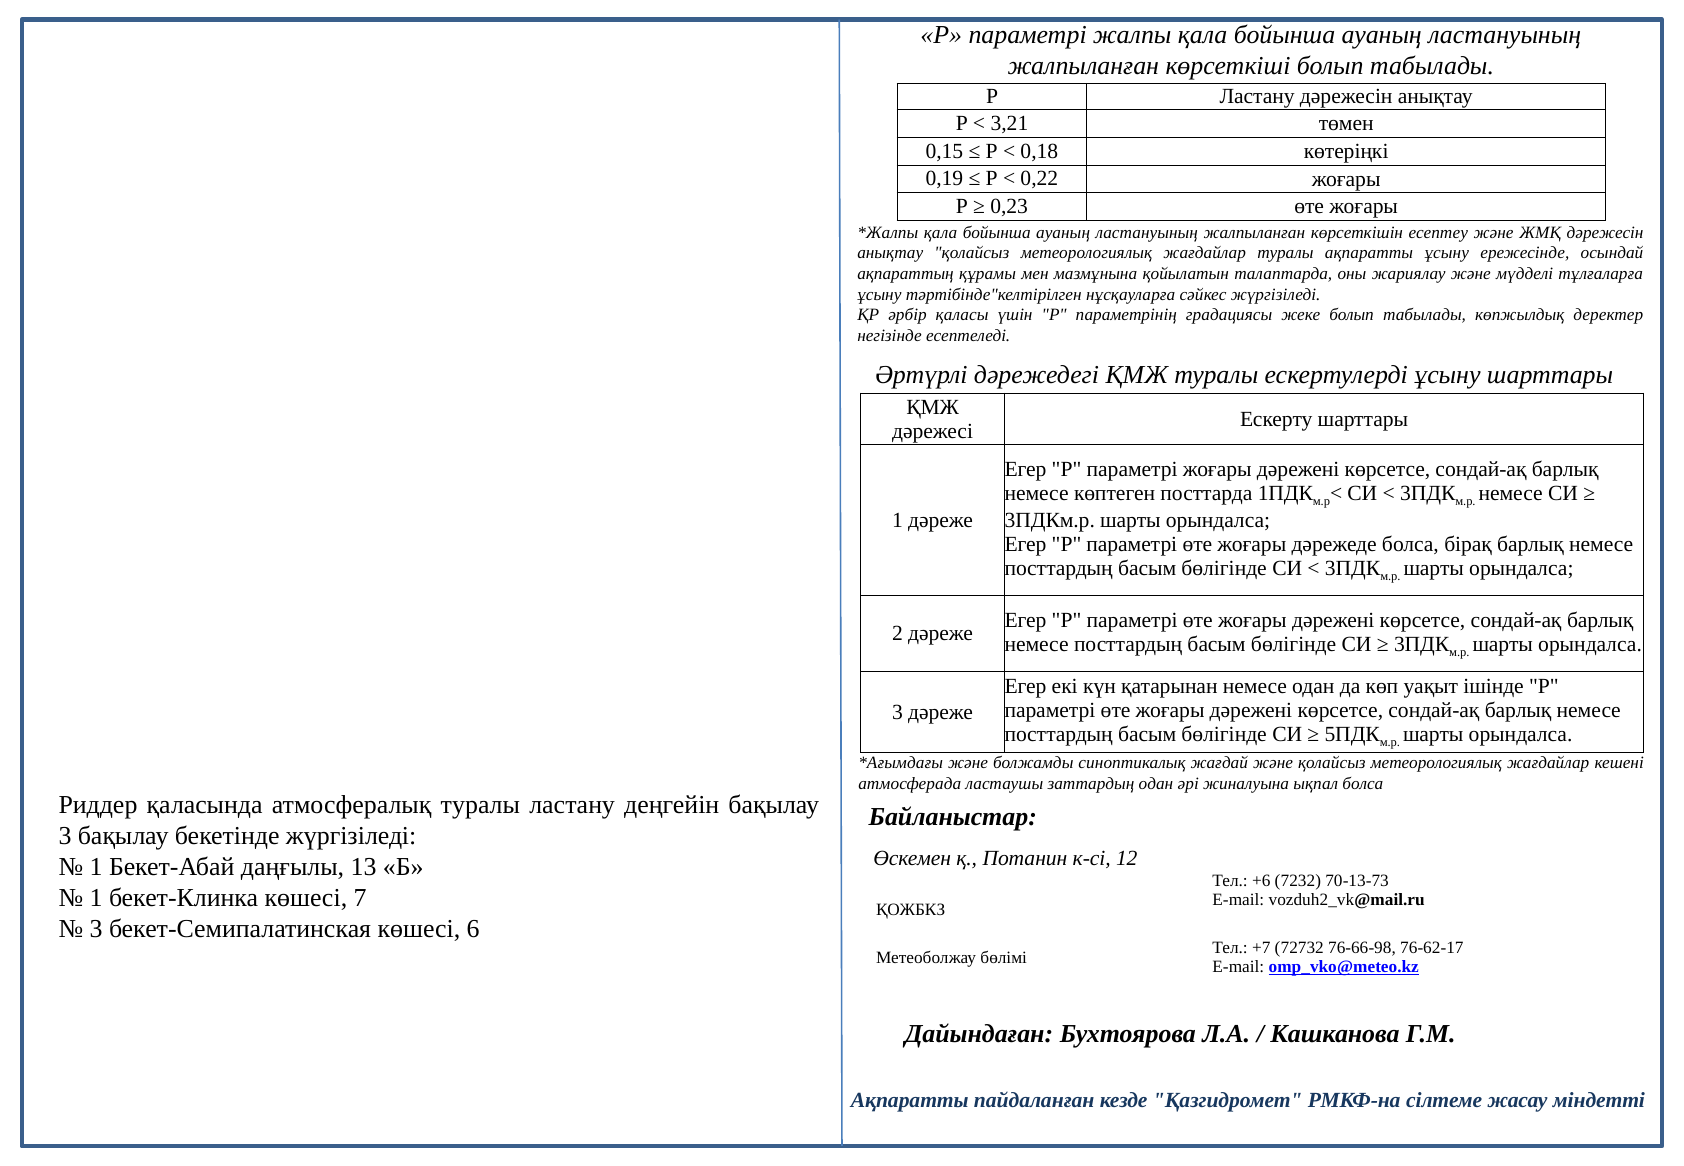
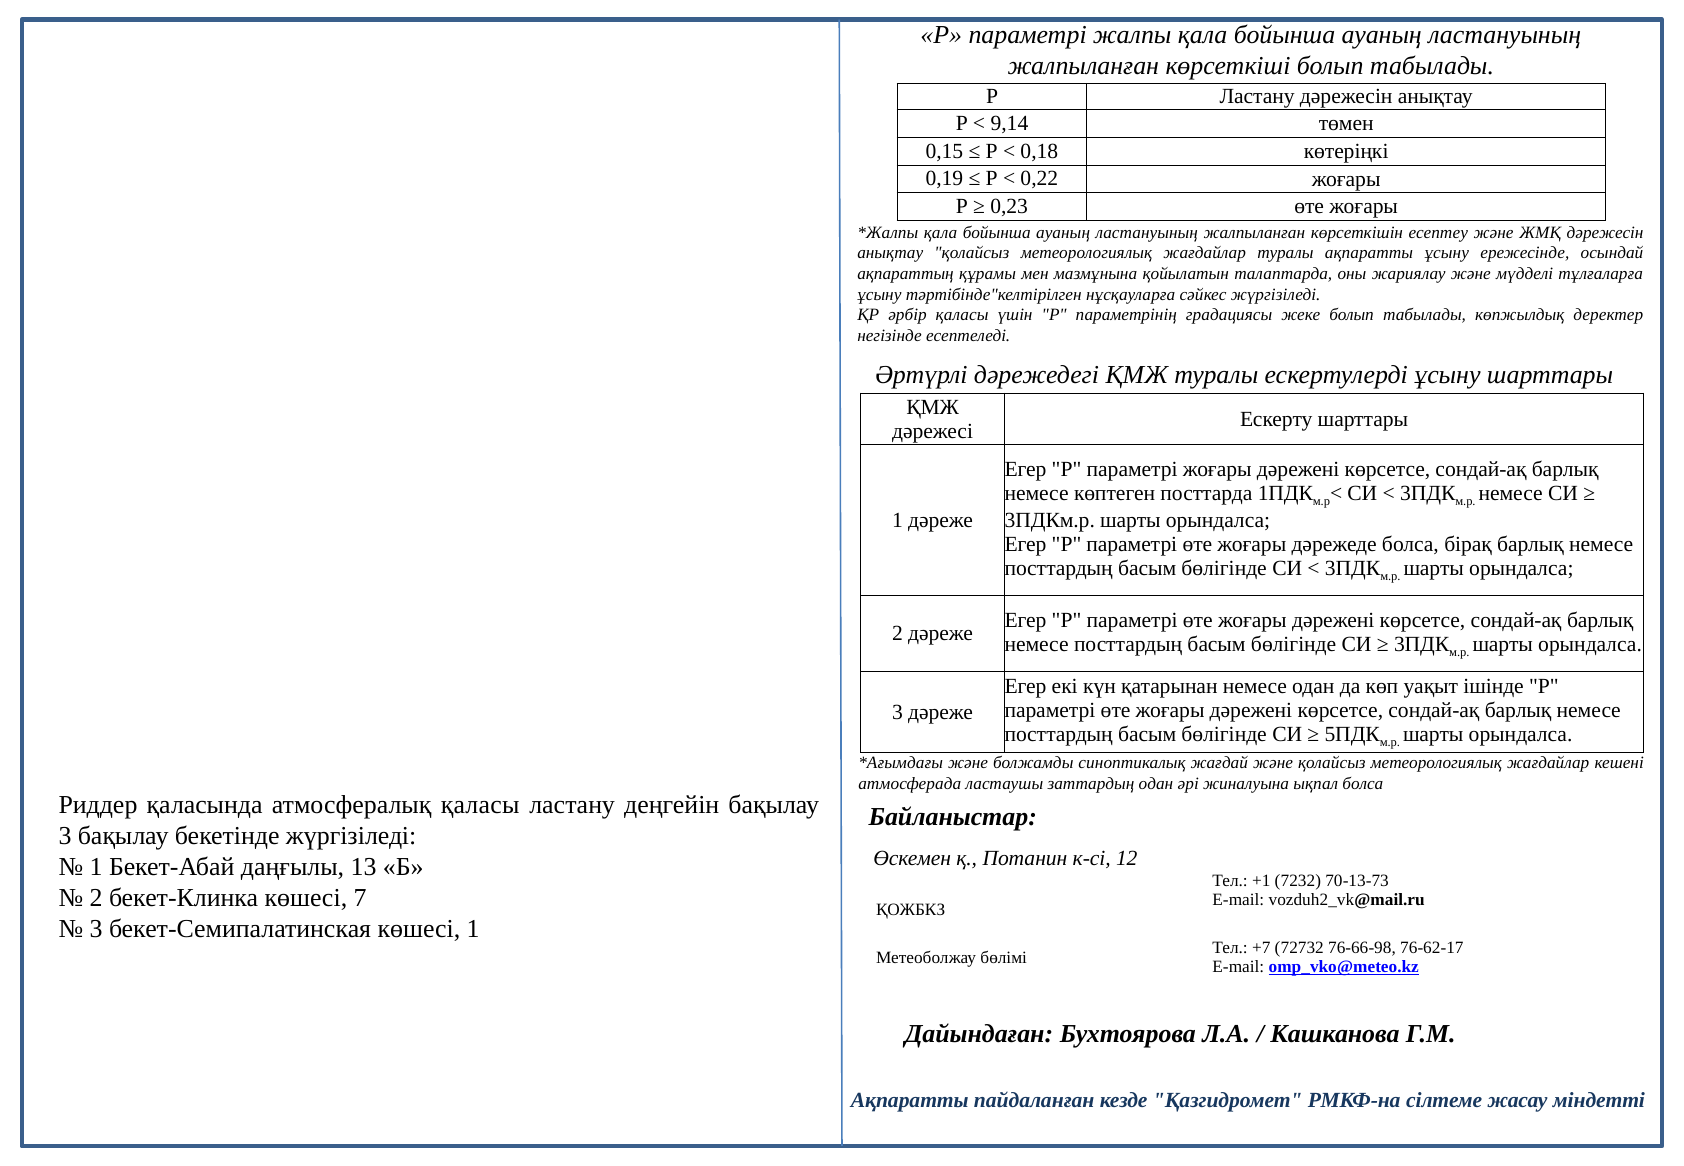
3,21: 3,21 -> 9,14
атмосфералық туралы: туралы -> қаласы
+6: +6 -> +1
1 at (96, 898): 1 -> 2
көшесі 6: 6 -> 1
